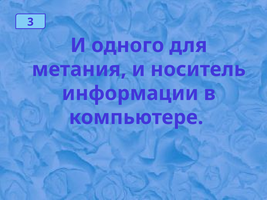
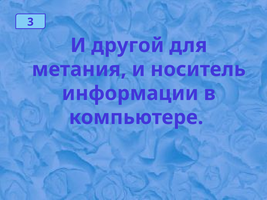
одного: одного -> другой
